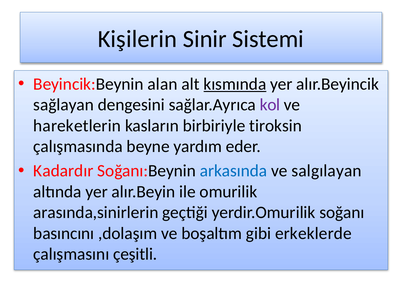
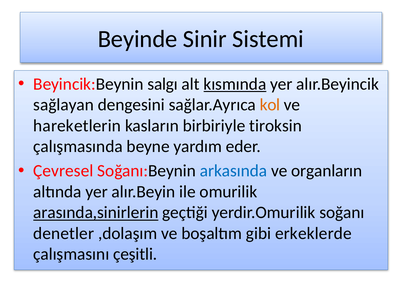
Kişilerin: Kişilerin -> Beyinde
alan: alan -> salgı
kol colour: purple -> orange
Kadardır: Kadardır -> Çevresel
salgılayan: salgılayan -> organların
arasında,sinirlerin underline: none -> present
basıncını: basıncını -> denetler
